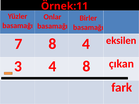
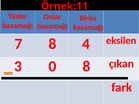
3 4: 4 -> 0
